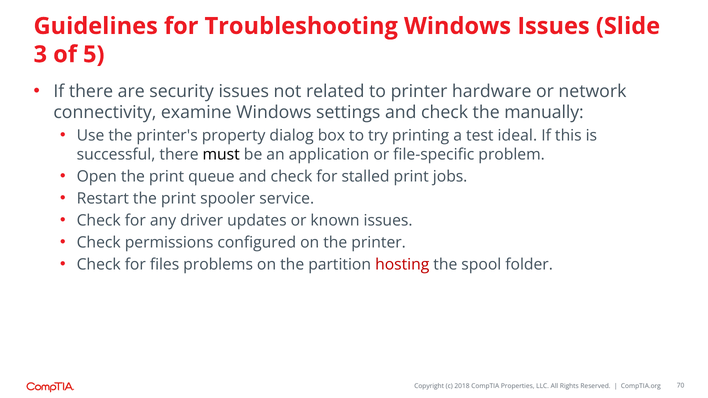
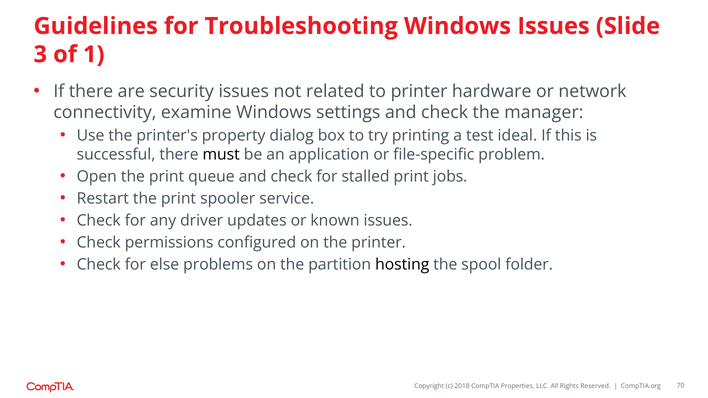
5: 5 -> 1
manually: manually -> manager
files: files -> else
hosting colour: red -> black
